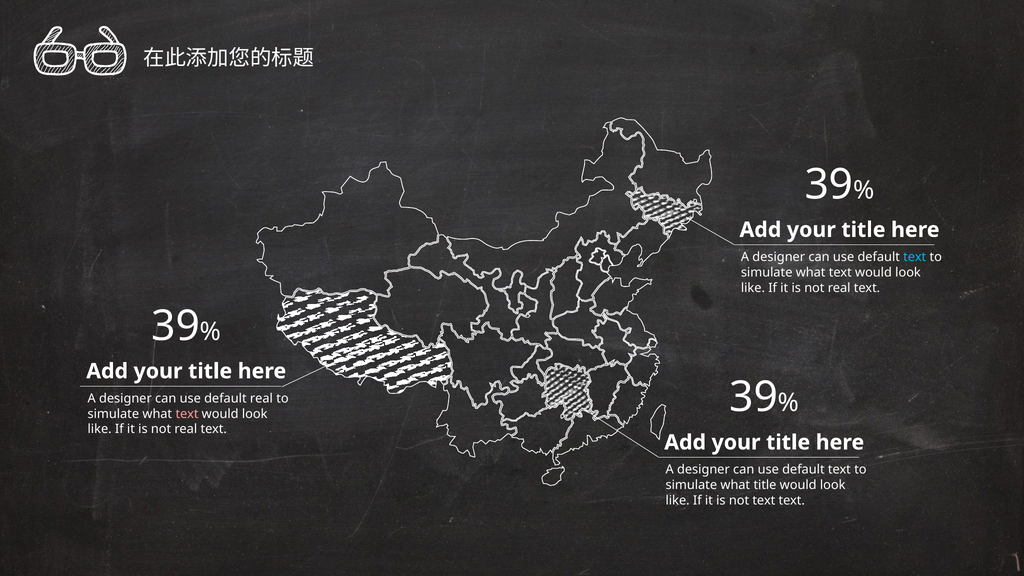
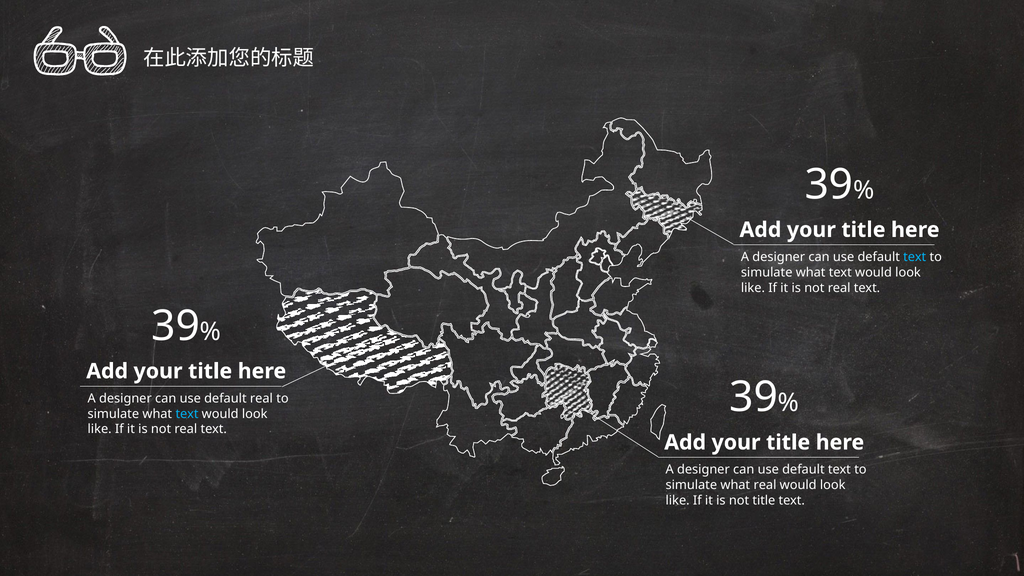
text at (187, 414) colour: pink -> light blue
what title: title -> real
not text: text -> title
